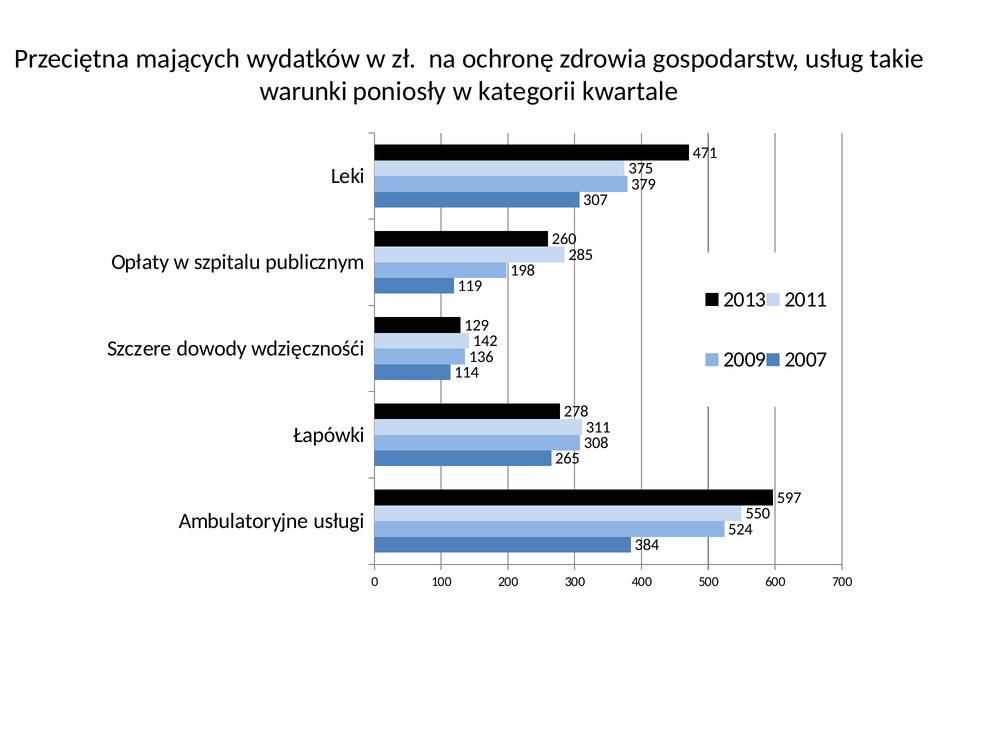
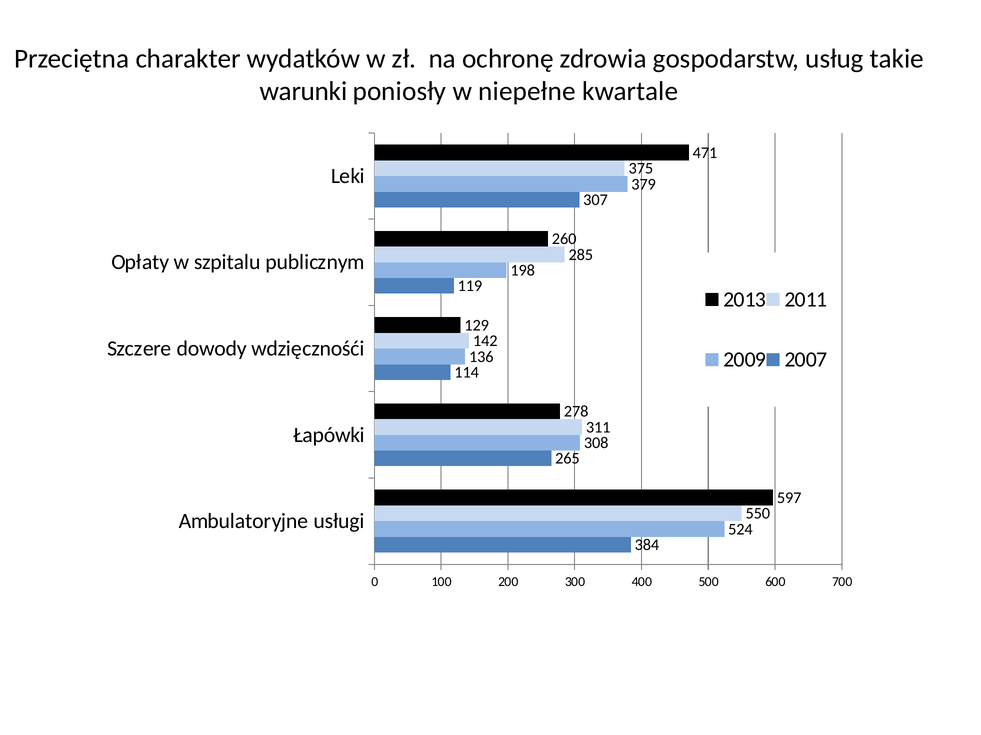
mających: mających -> charakter
kategorii: kategorii -> niepełne
